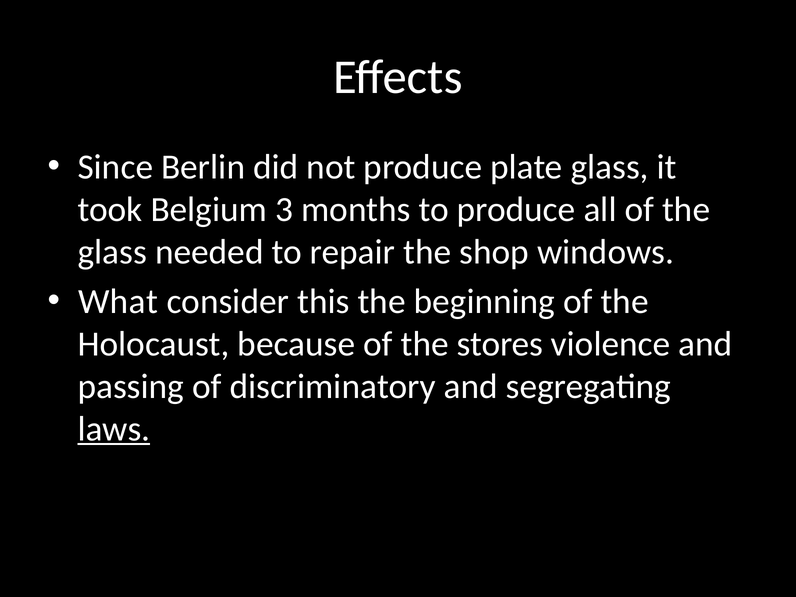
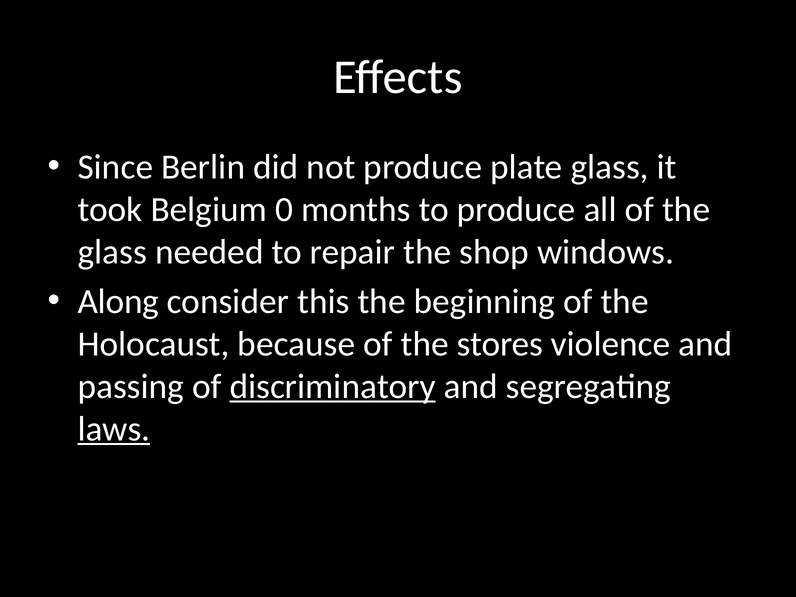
3: 3 -> 0
What: What -> Along
discriminatory underline: none -> present
